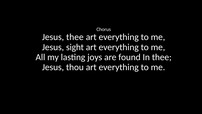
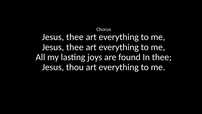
sight at (75, 47): sight -> thee
